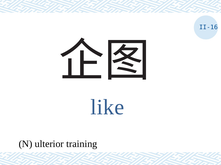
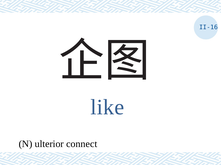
training: training -> connect
